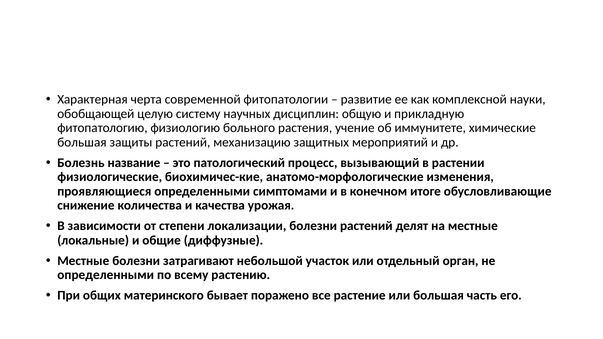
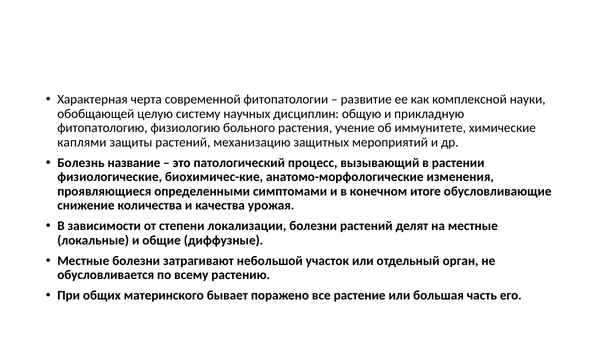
большая at (82, 142): большая -> каплями
определенными at (106, 275): определенными -> обусловливается
